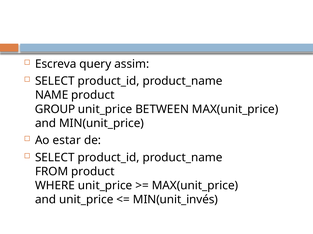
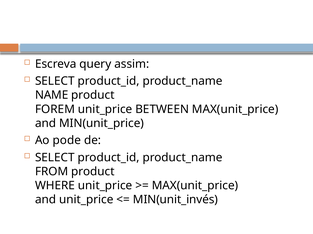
GROUP: GROUP -> FOREM
estar: estar -> pode
